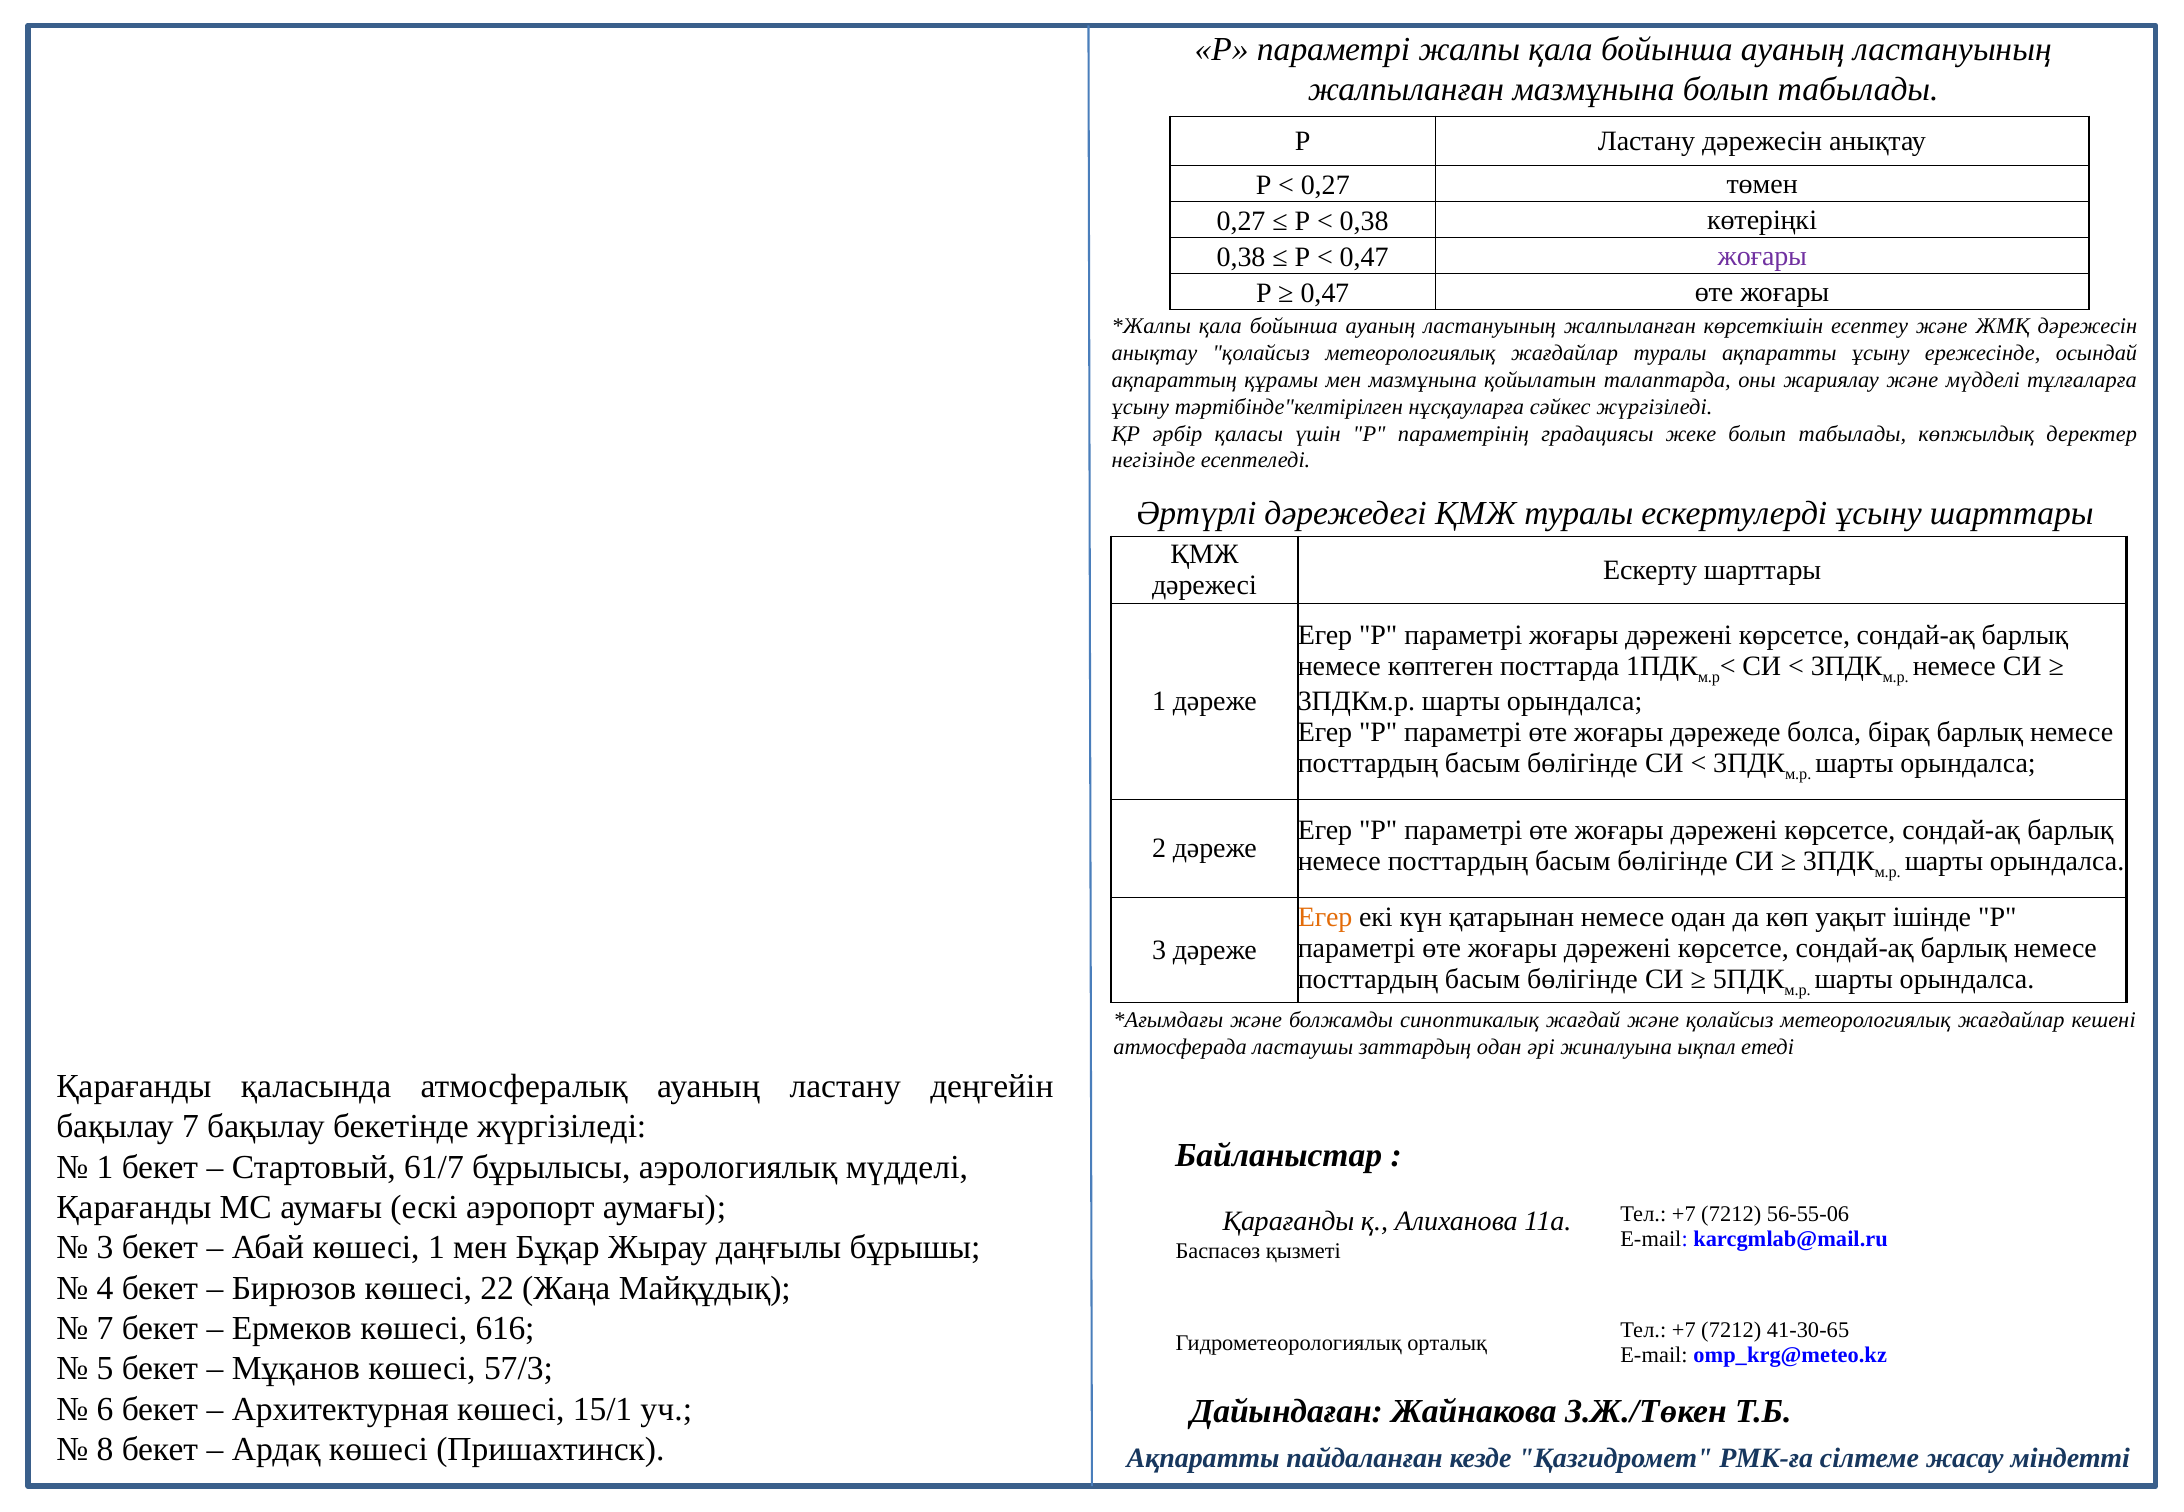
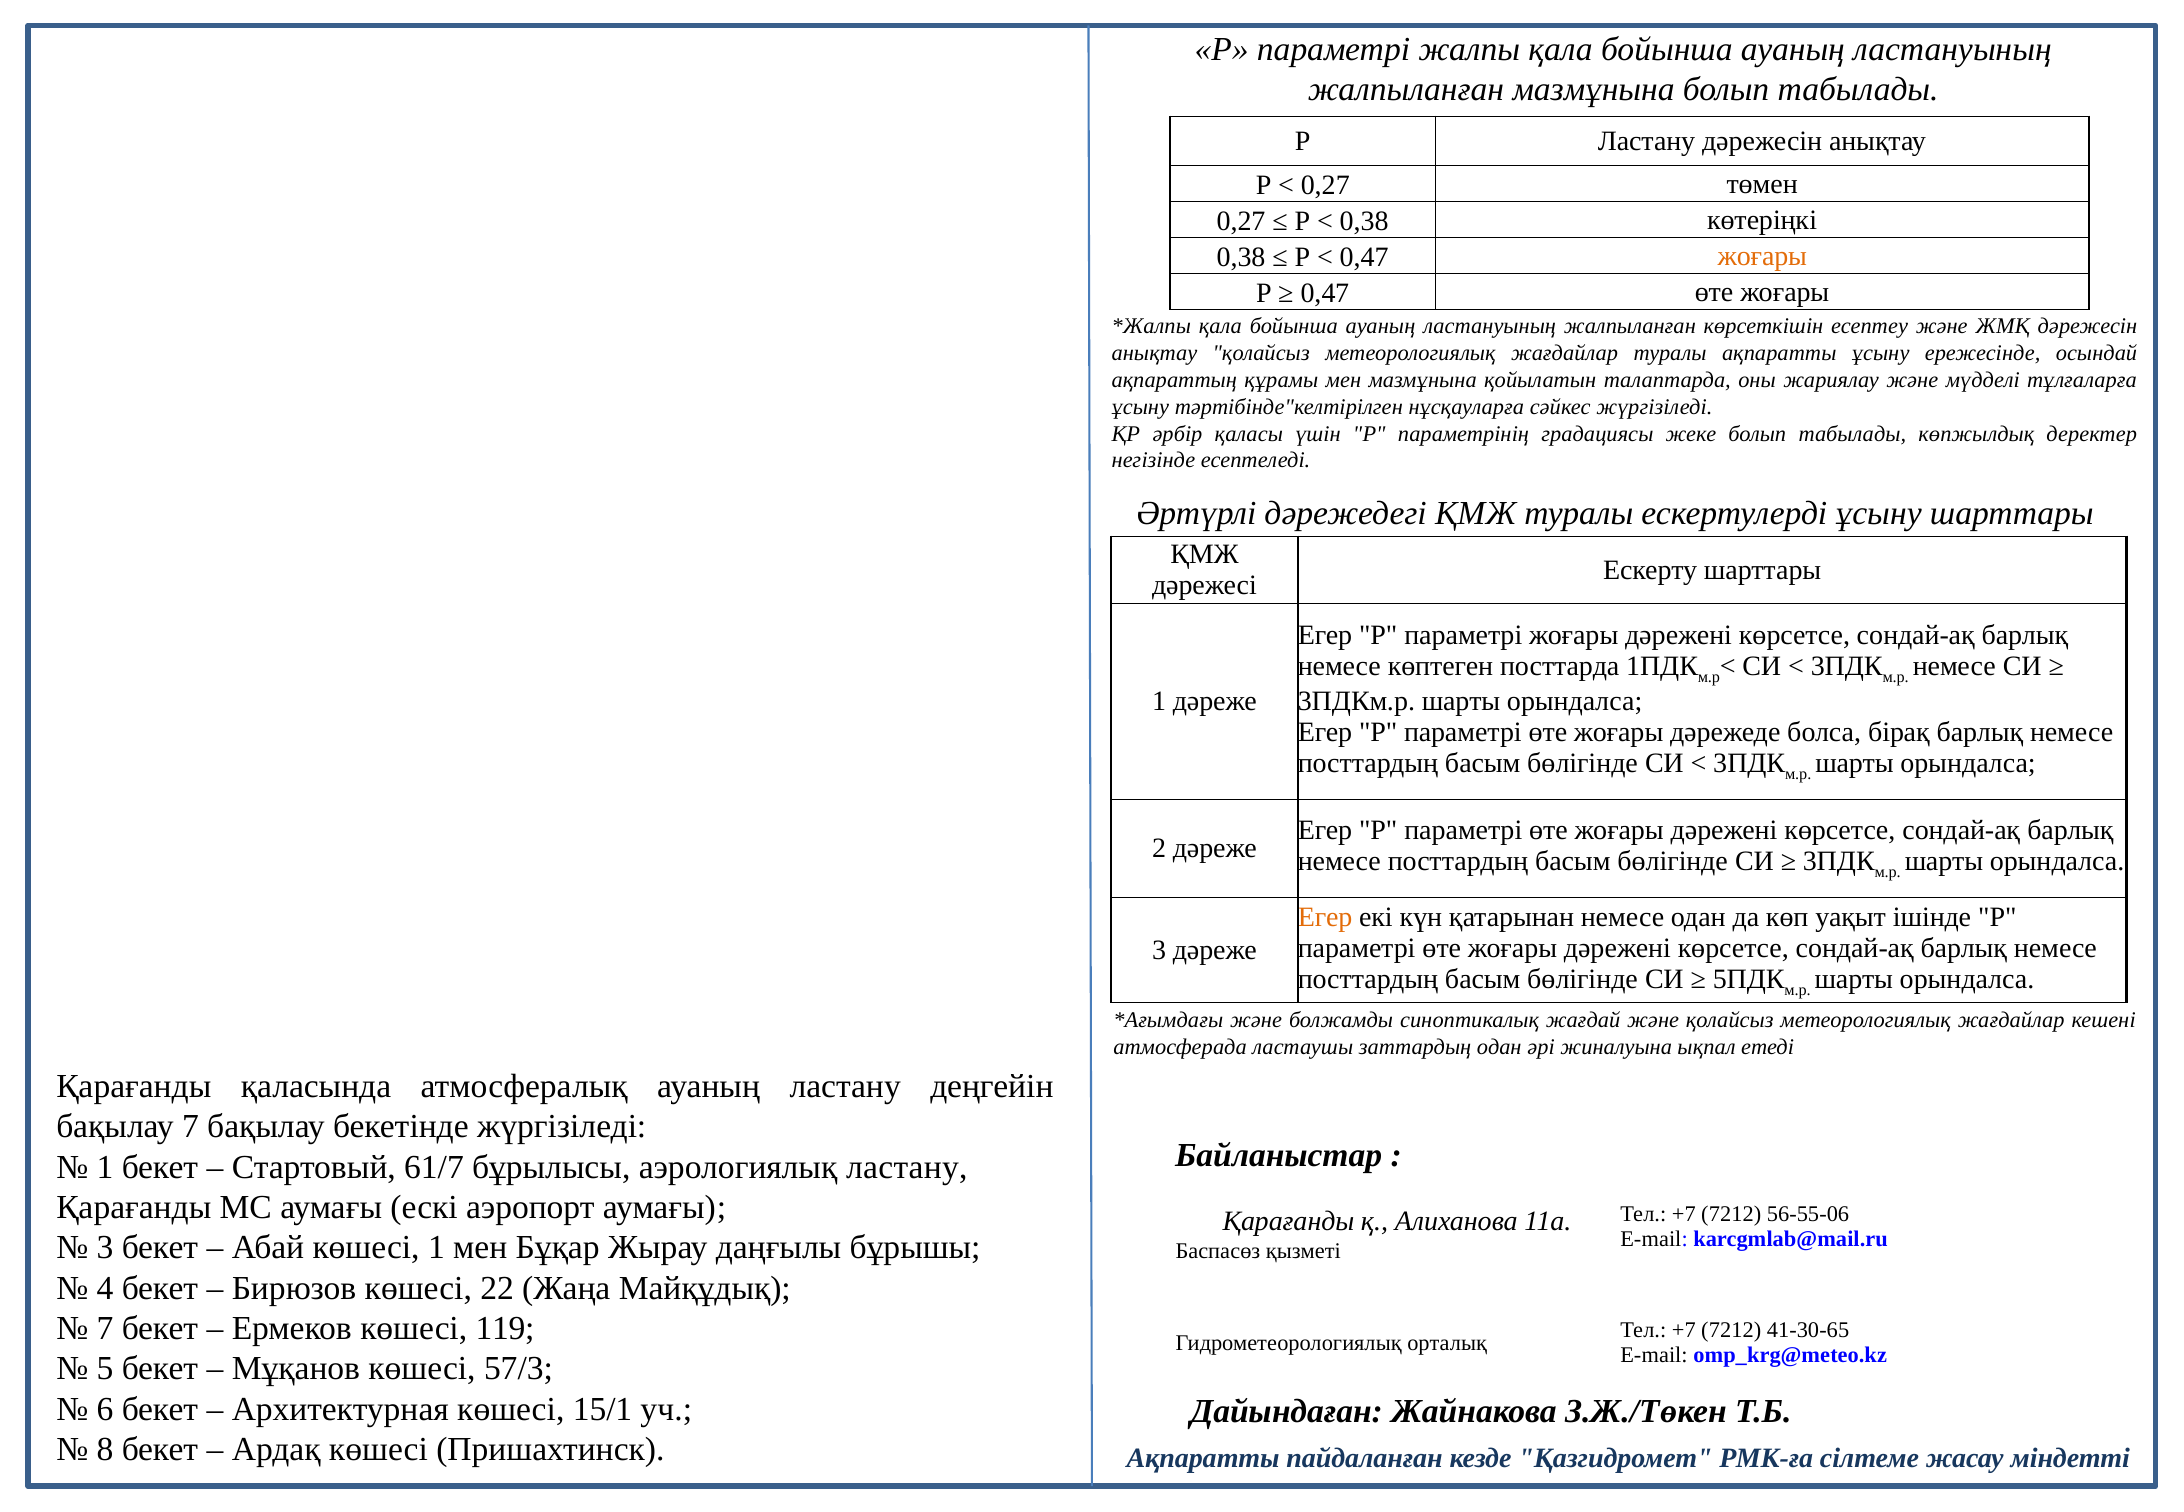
жоғары at (1762, 256) colour: purple -> orange
аэрологиялық мүдделі: мүдделі -> ластану
616: 616 -> 119
